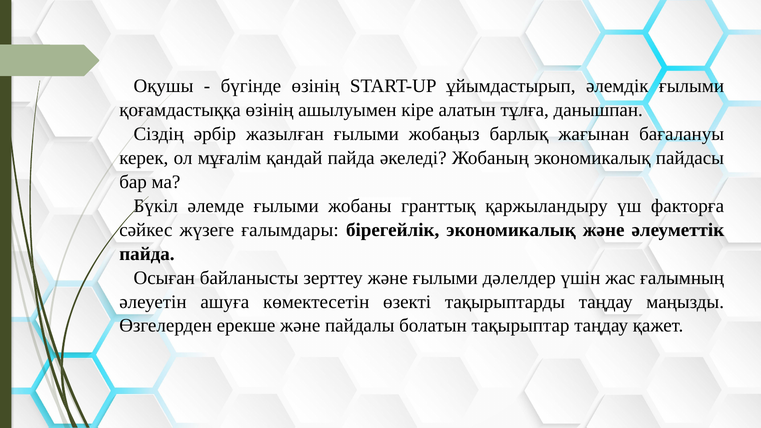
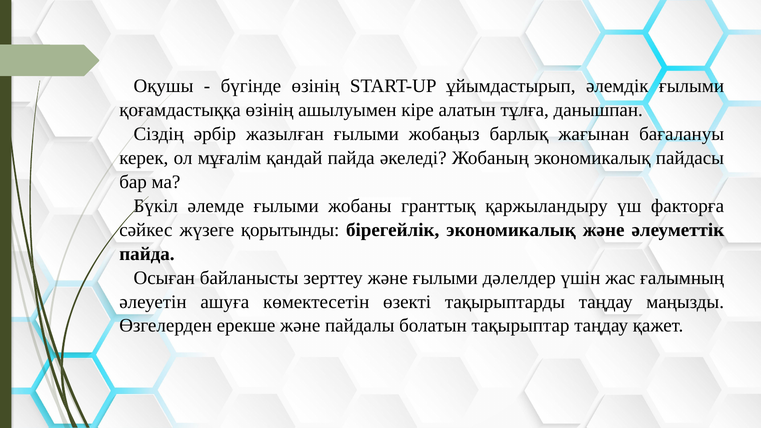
ғалымдары: ғалымдары -> қорытынды
